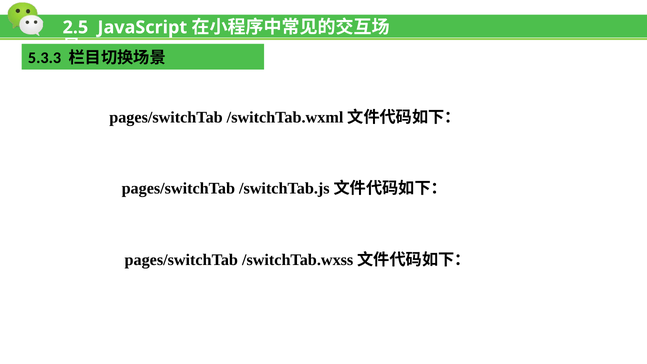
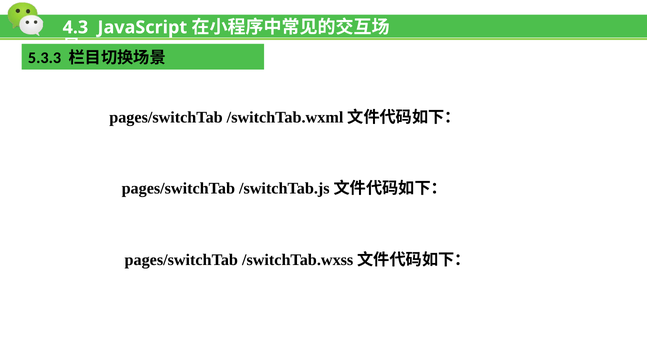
2.5: 2.5 -> 4.3
